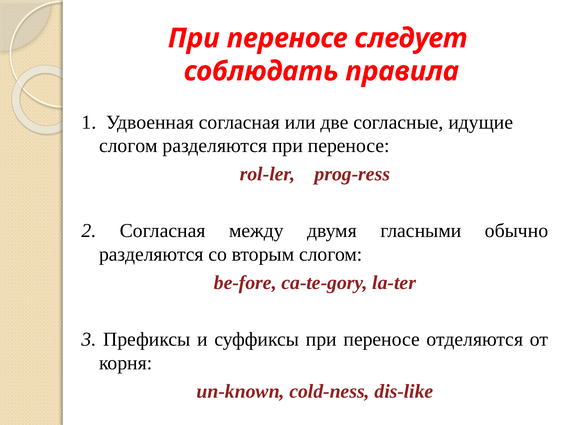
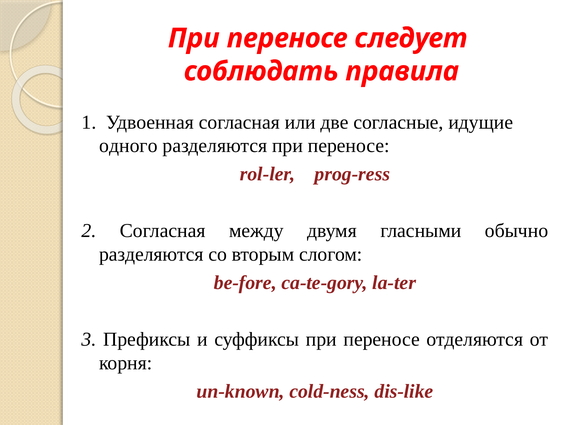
слогом at (128, 146): слогом -> одного
